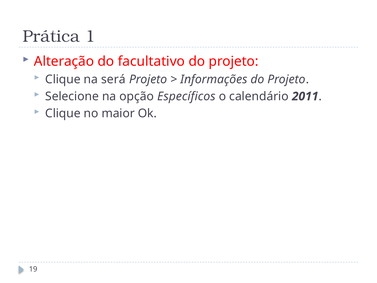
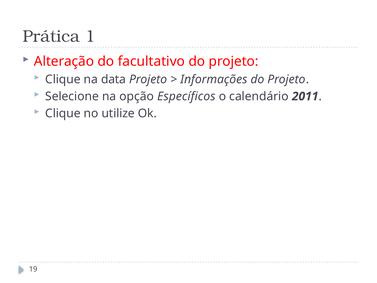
será: será -> data
maior: maior -> utilize
